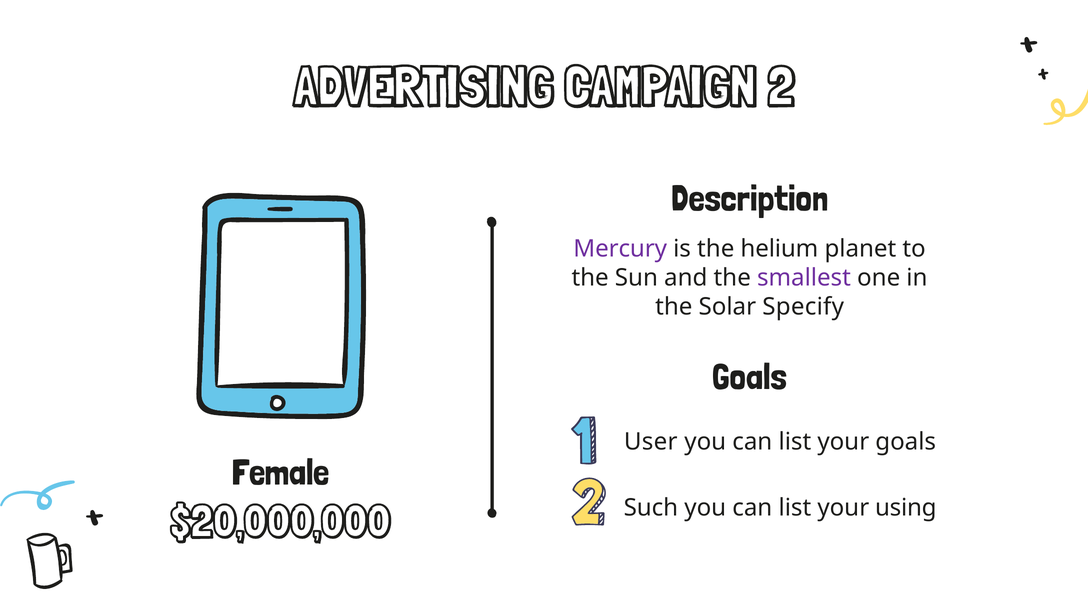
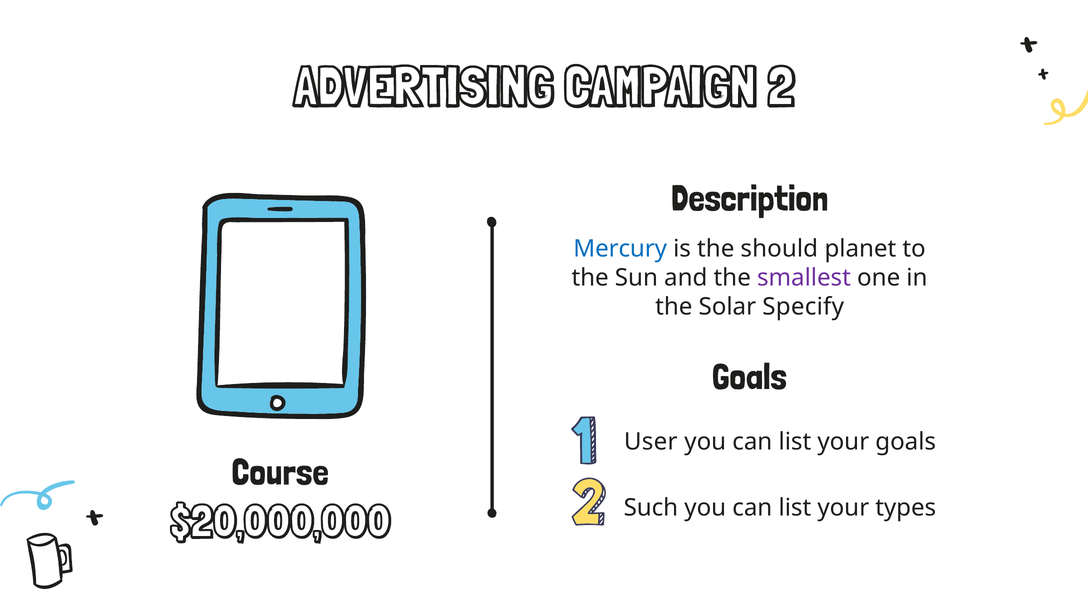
Mercury colour: purple -> blue
helium: helium -> should
Female: Female -> Course
using: using -> types
